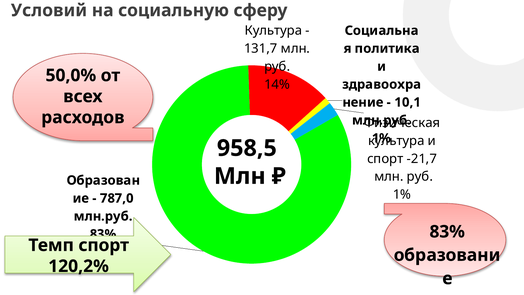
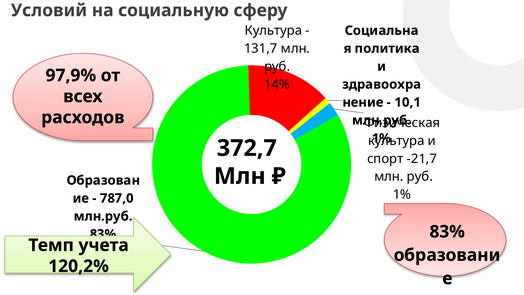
50,0%: 50,0% -> 97,9%
958,5: 958,5 -> 372,7
Темп спорт: спорт -> учета
